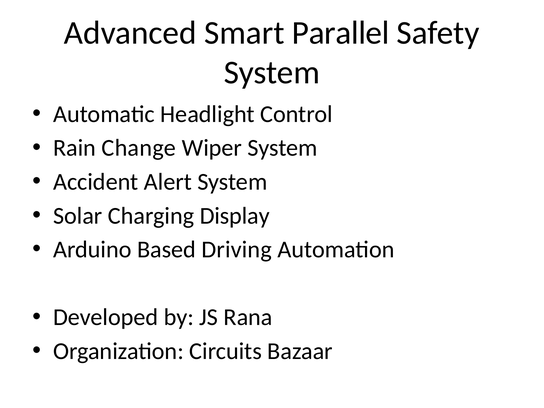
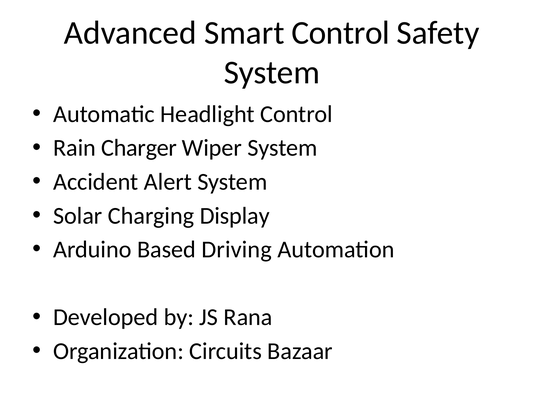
Smart Parallel: Parallel -> Control
Change: Change -> Charger
